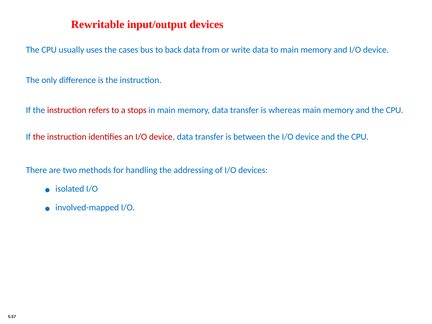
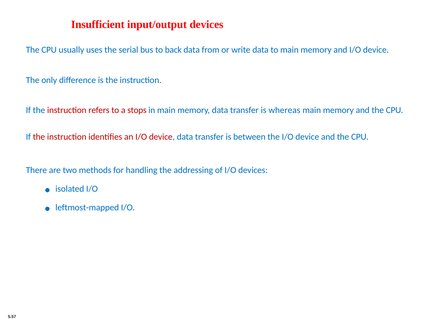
Rewritable: Rewritable -> Insufficient
cases: cases -> serial
involved-mapped: involved-mapped -> leftmost-mapped
